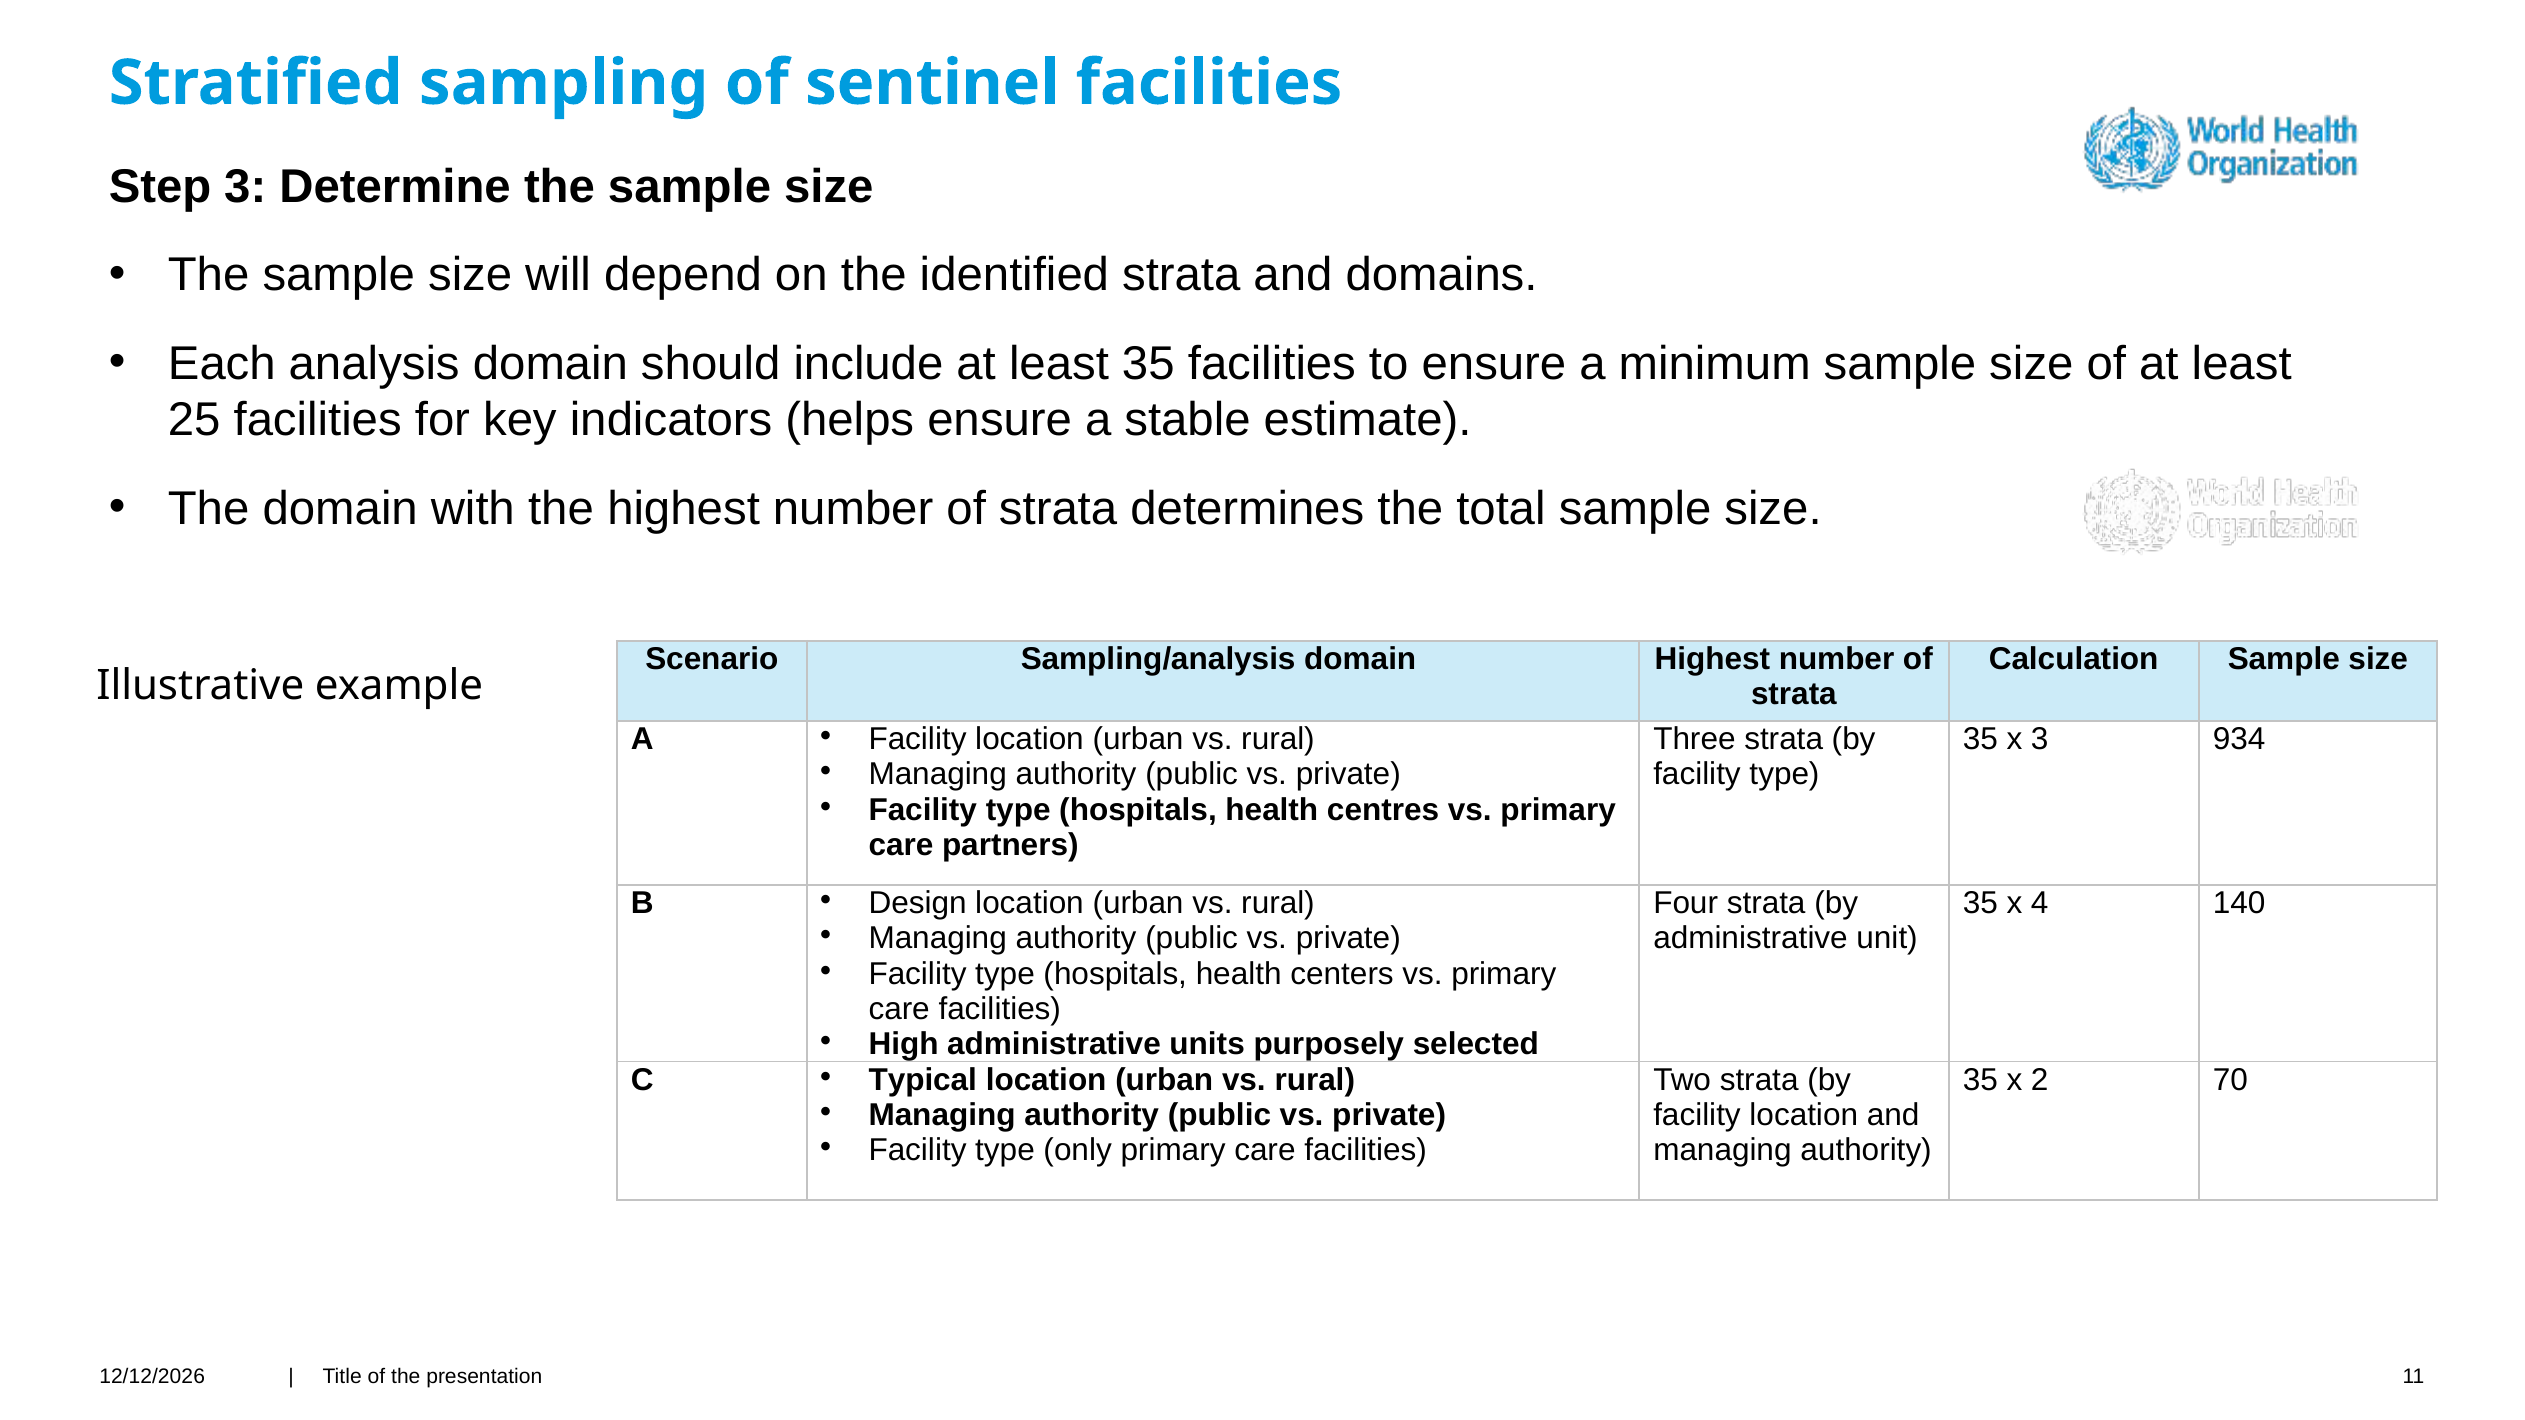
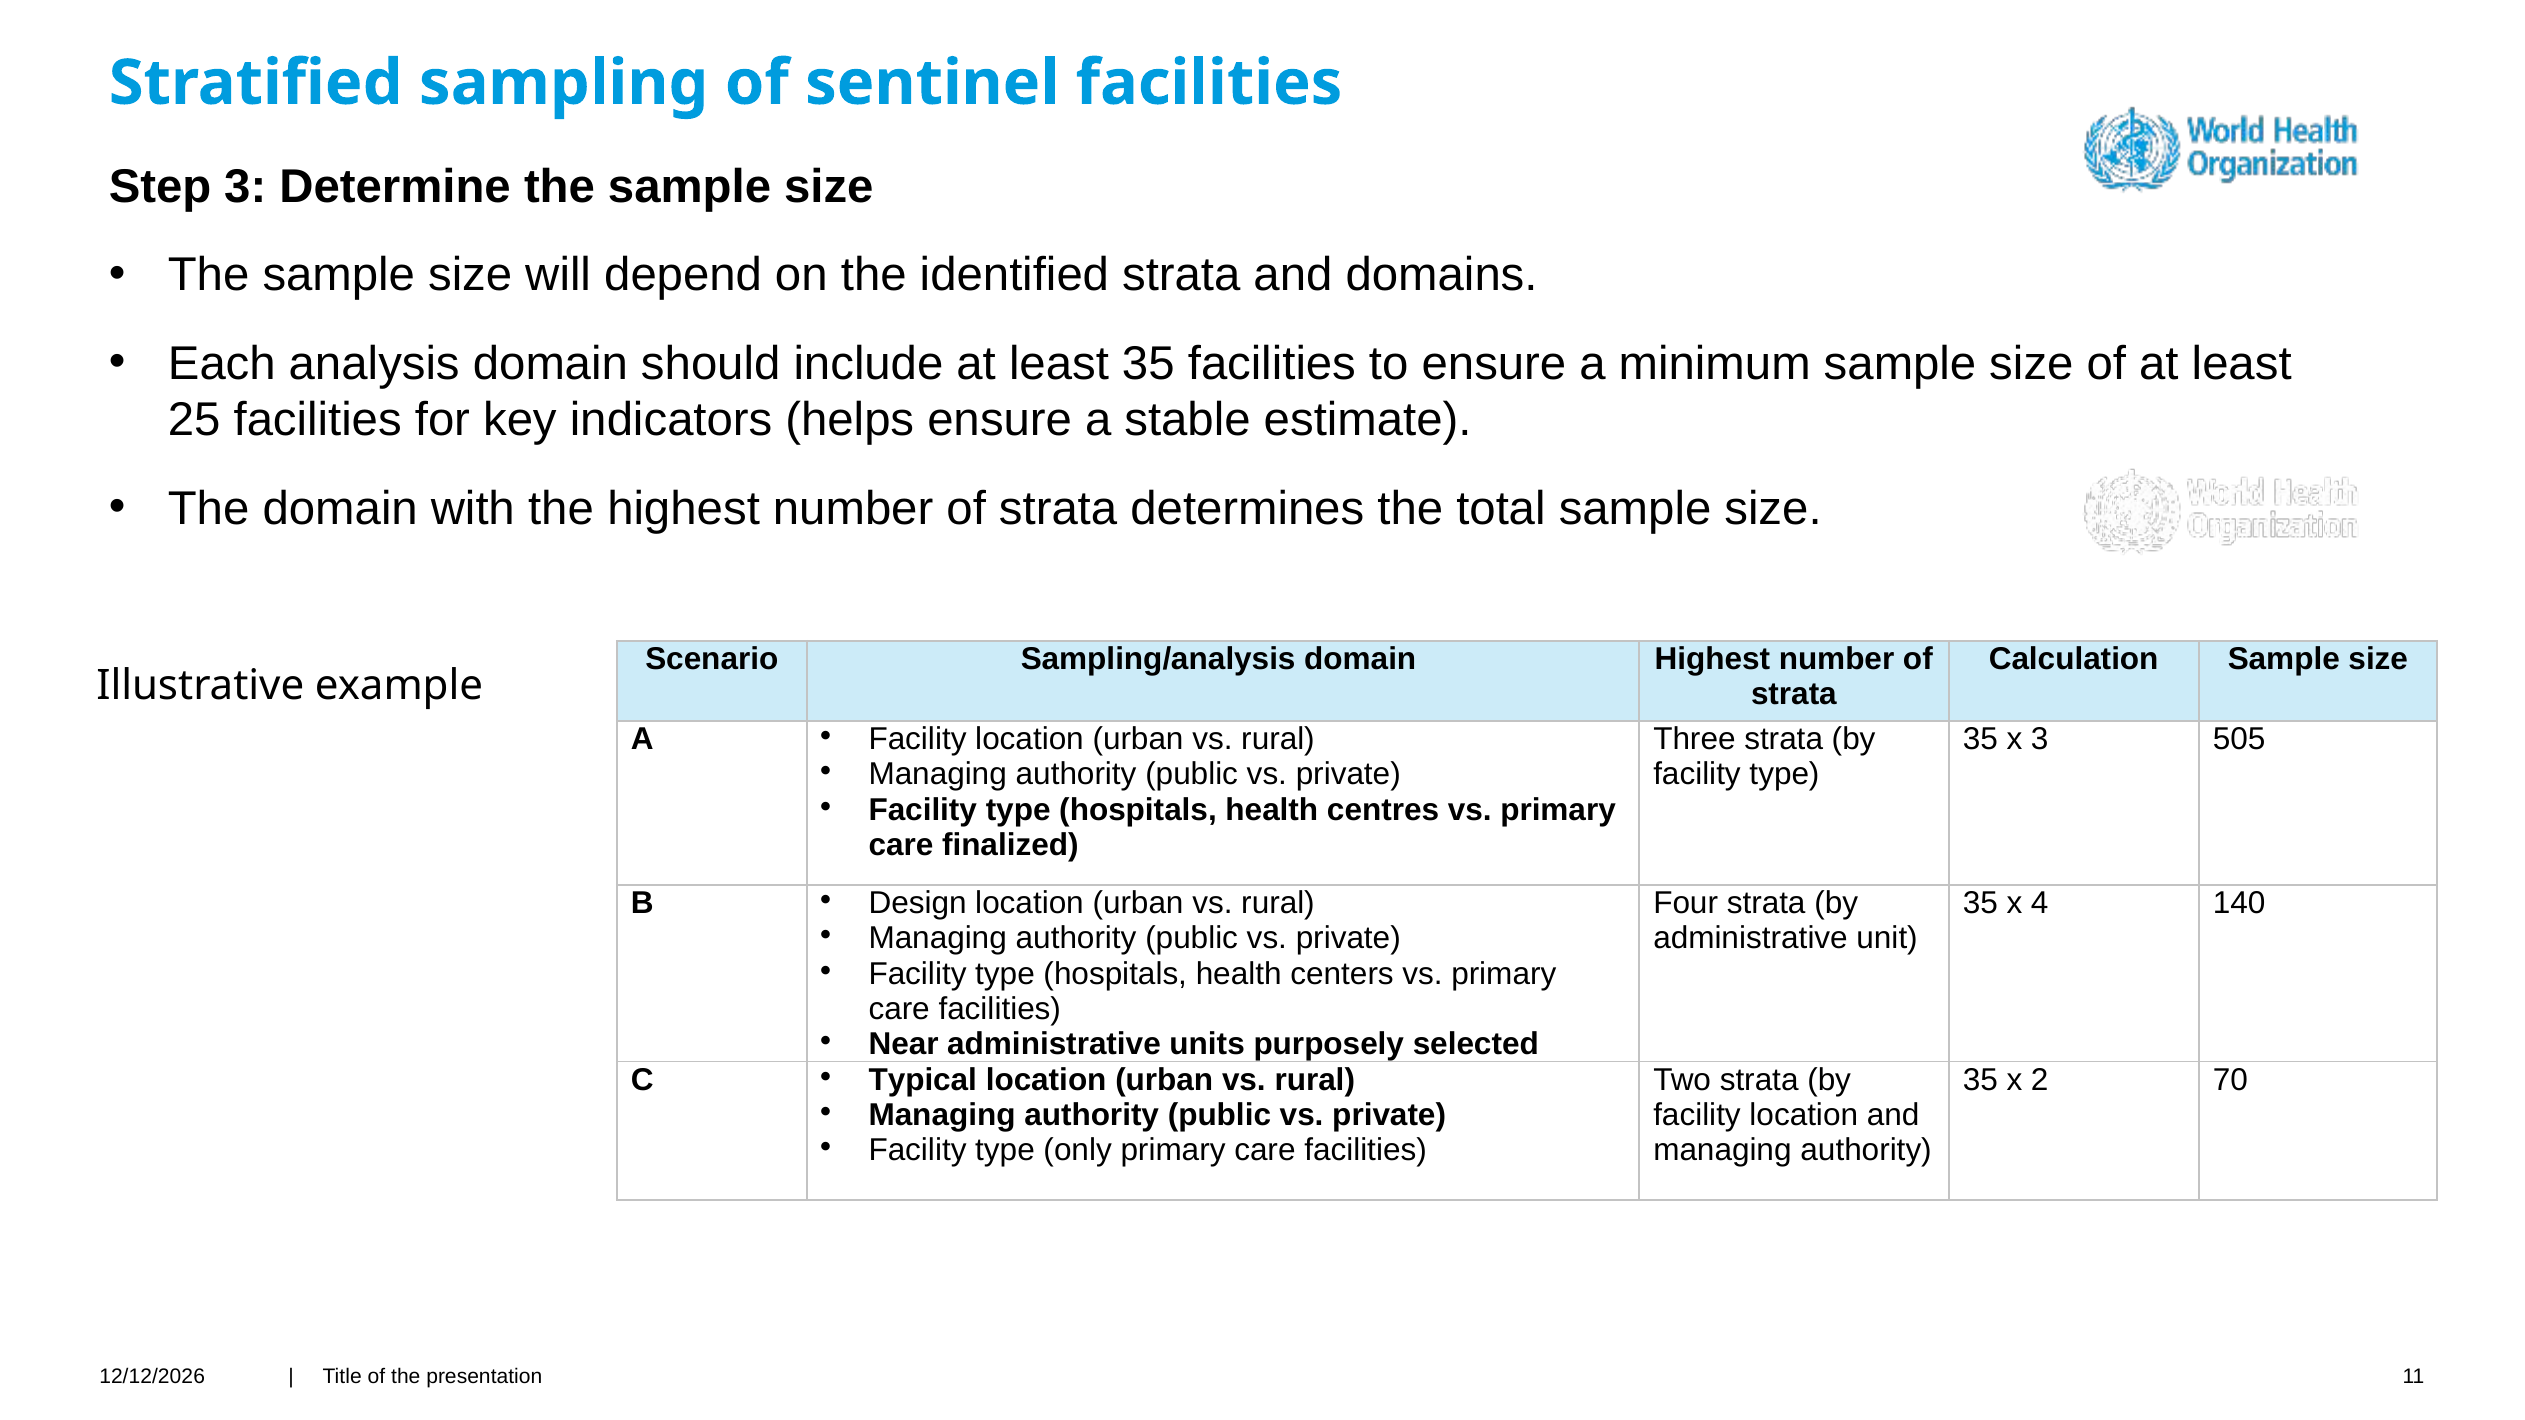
934: 934 -> 505
partners: partners -> finalized
High: High -> Near
